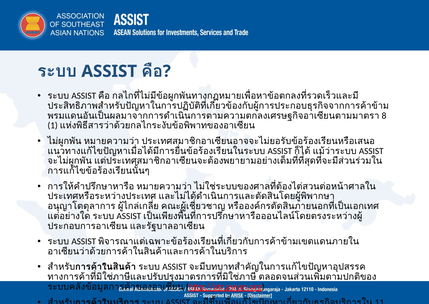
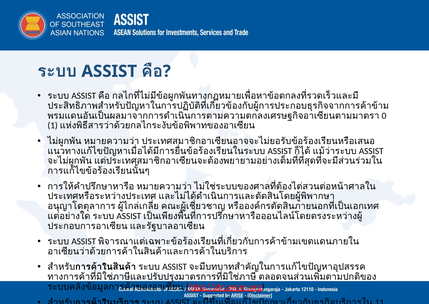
8: 8 -> 0
